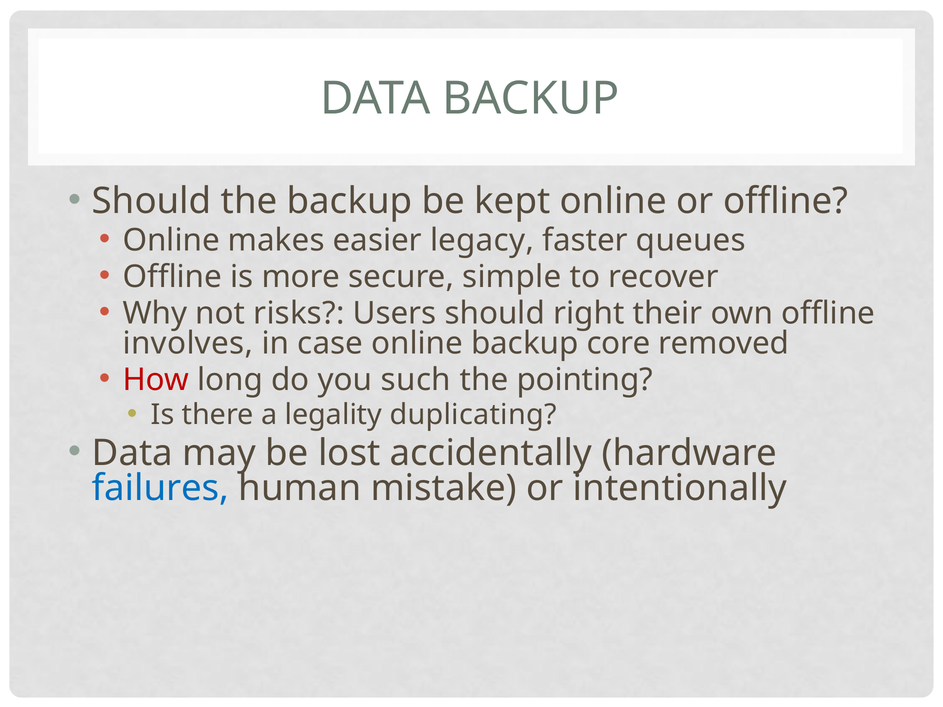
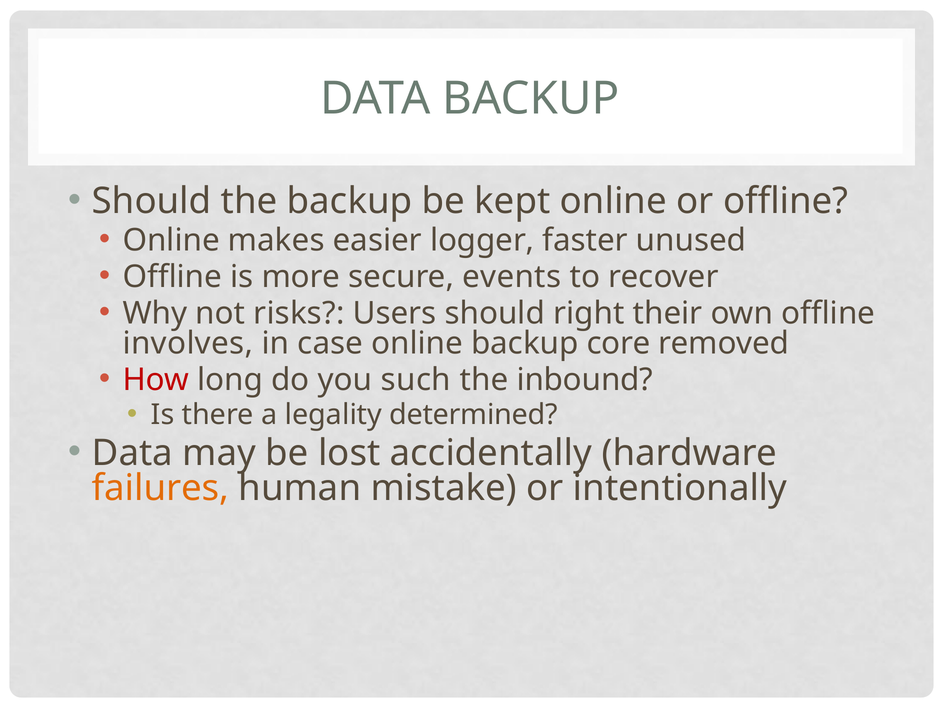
legacy: legacy -> logger
queues: queues -> unused
simple: simple -> events
pointing: pointing -> inbound
duplicating: duplicating -> determined
failures colour: blue -> orange
